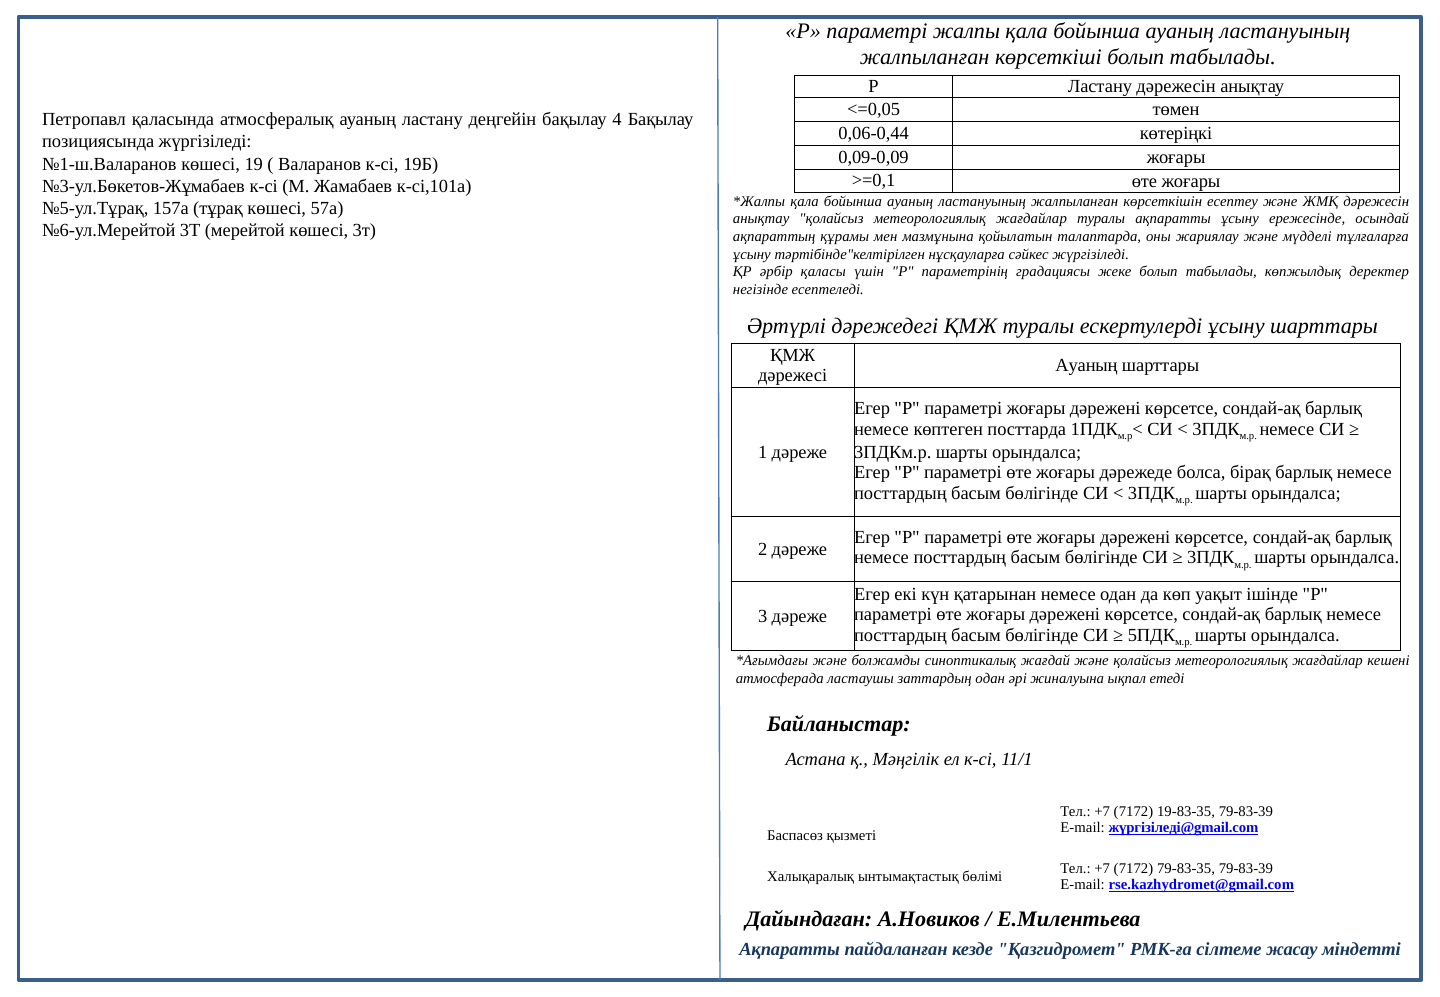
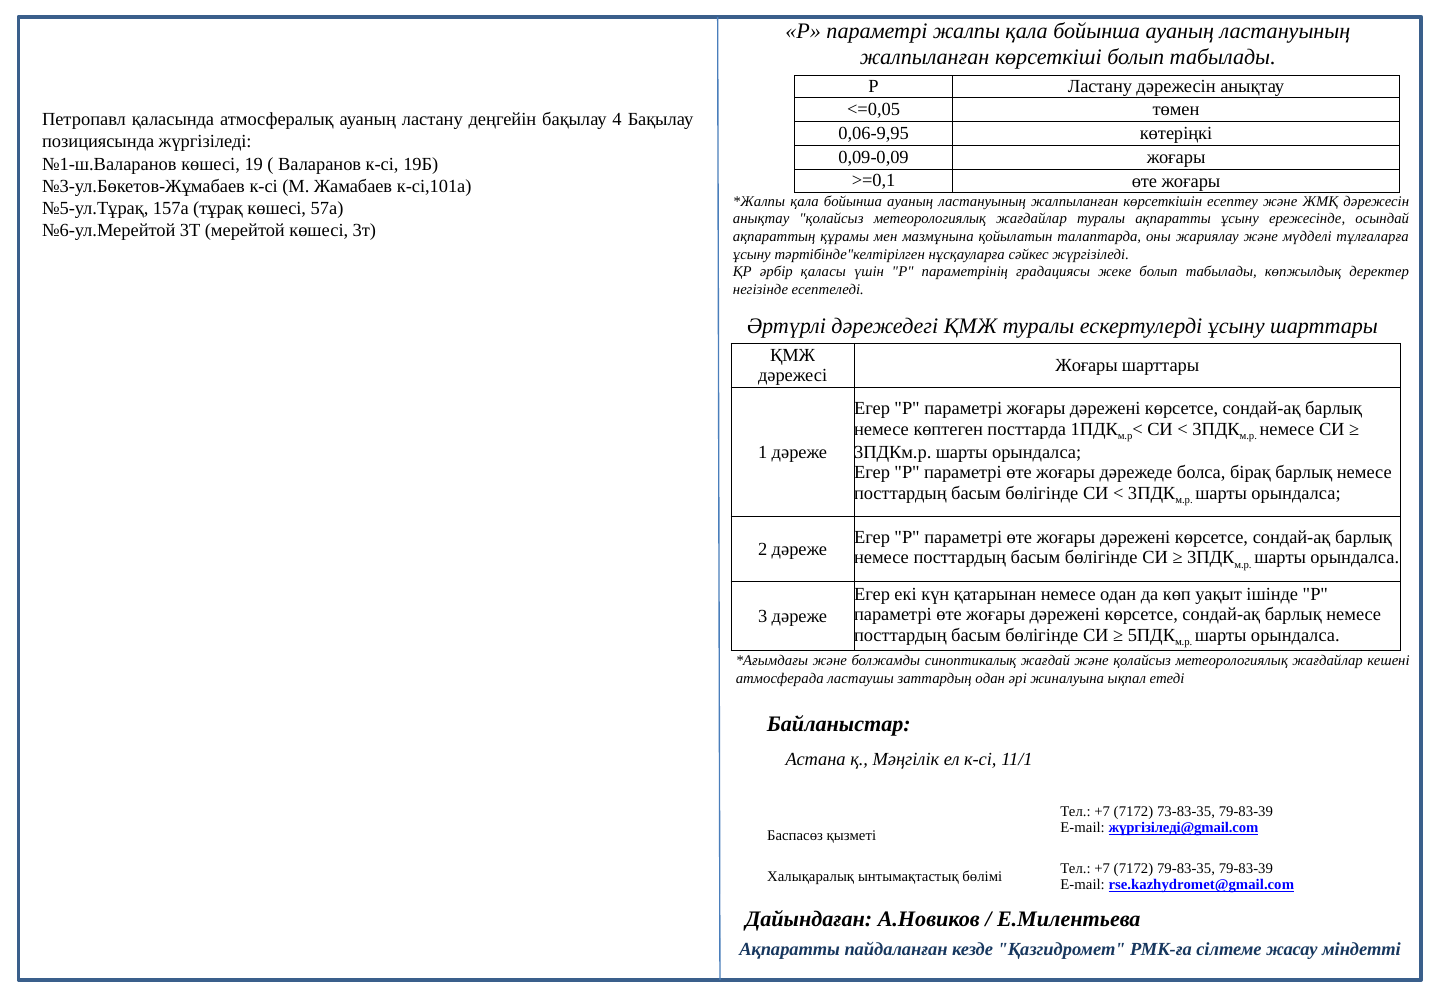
0,06-0,44: 0,06-0,44 -> 0,06-9,95
Ауаның at (1087, 366): Ауаның -> Жоғары
19-83-35: 19-83-35 -> 73-83-35
